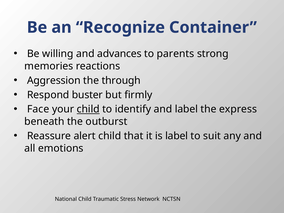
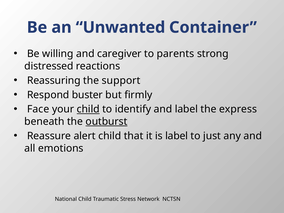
Recognize: Recognize -> Unwanted
advances: advances -> caregiver
memories: memories -> distressed
Aggression: Aggression -> Reassuring
through: through -> support
outburst underline: none -> present
suit: suit -> just
